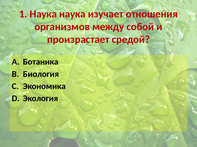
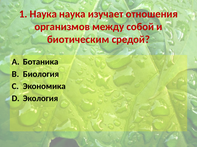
произрастает: произрастает -> биотическим
